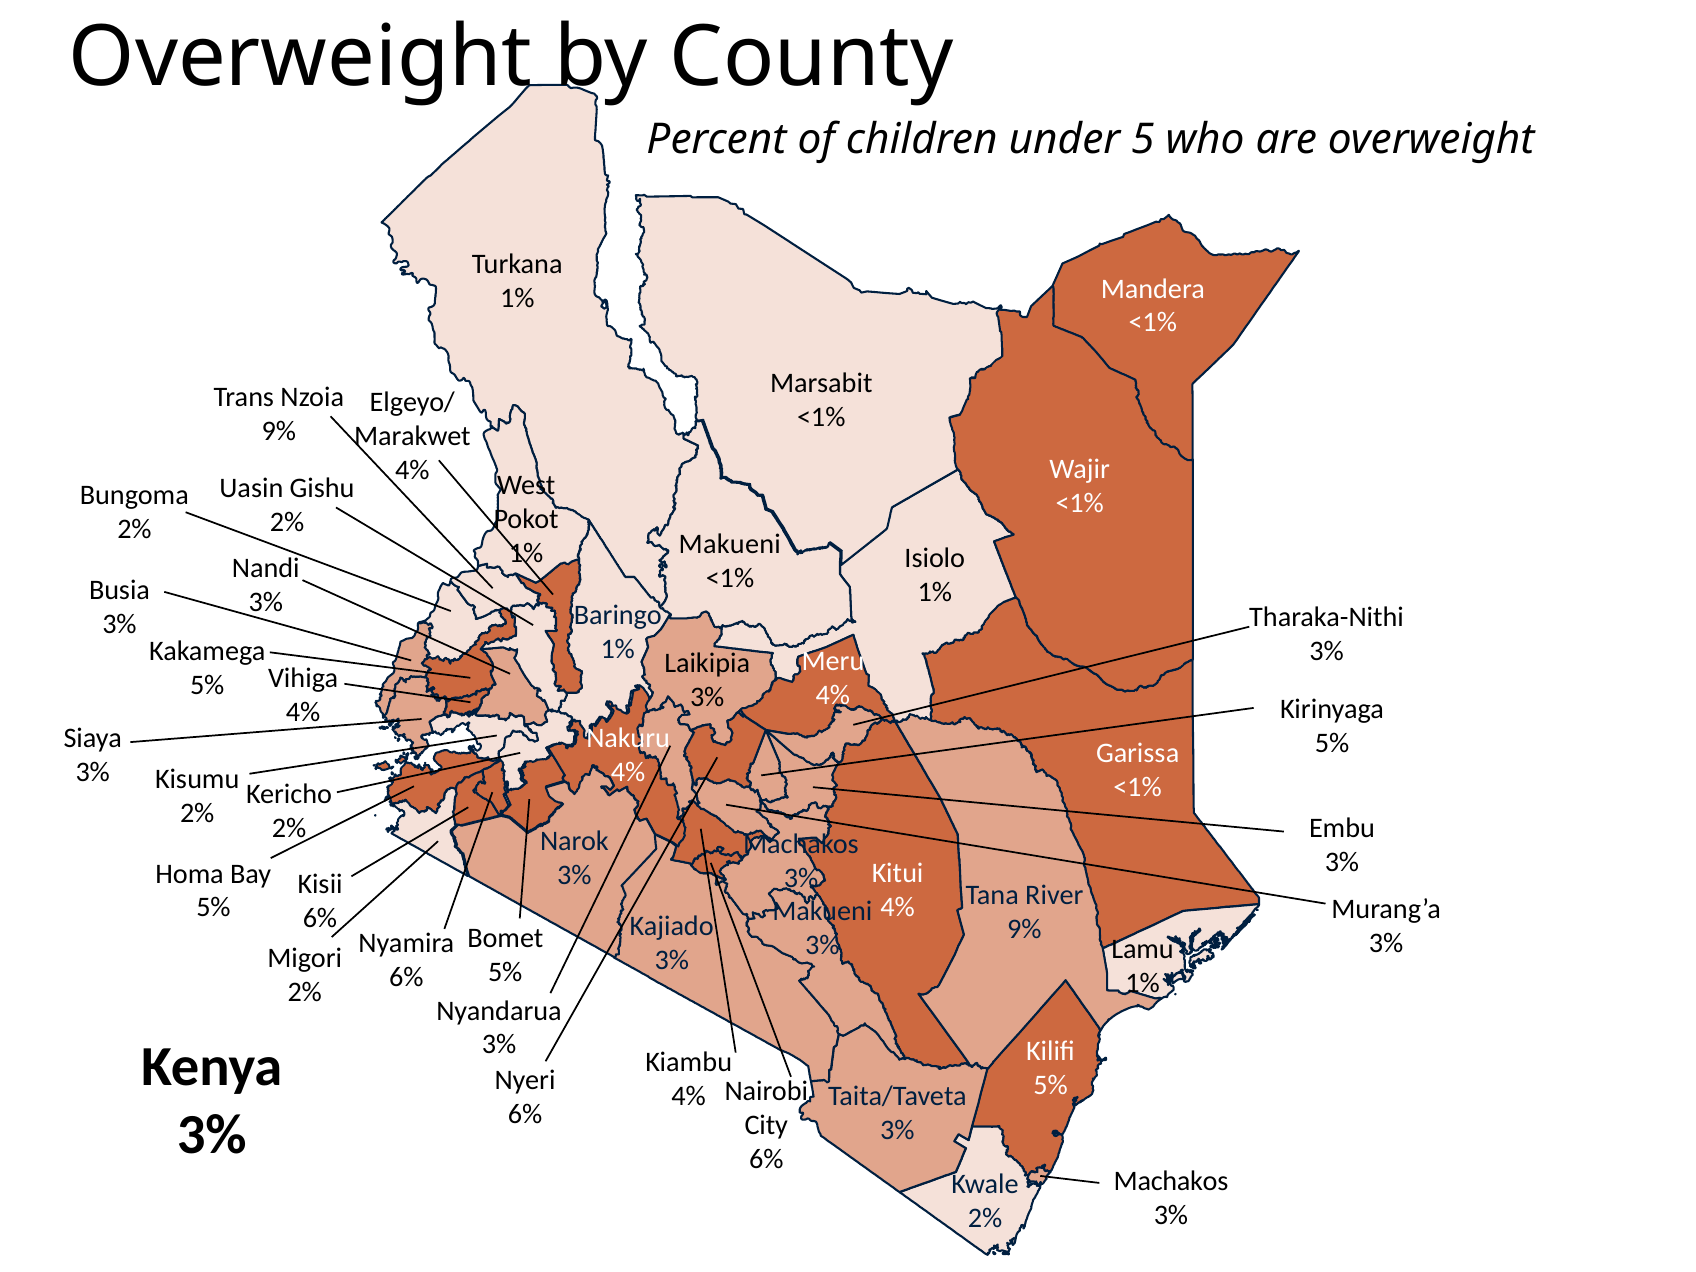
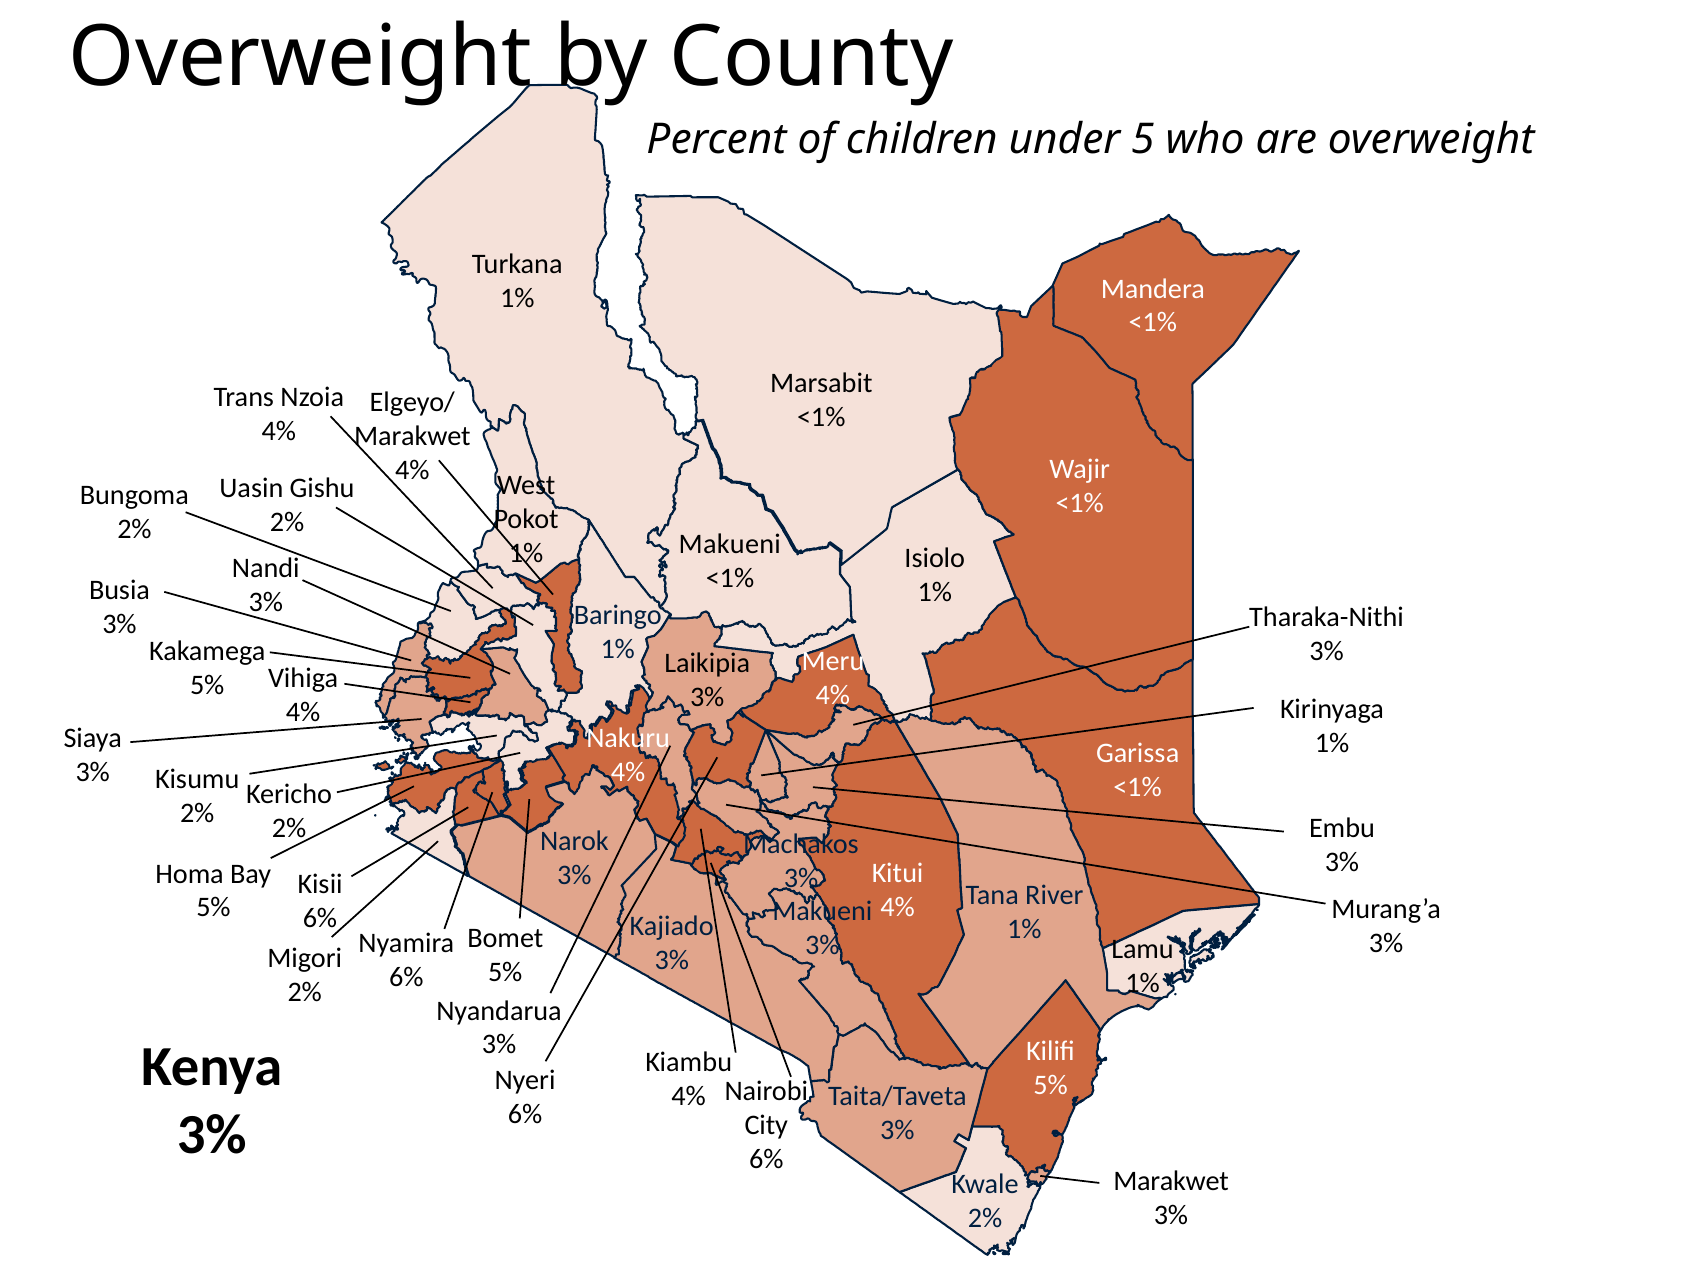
9% at (279, 431): 9% -> 4%
5% at (1332, 743): 5% -> 1%
9% at (1024, 929): 9% -> 1%
Machakos at (1171, 1181): Machakos -> Marakwet
